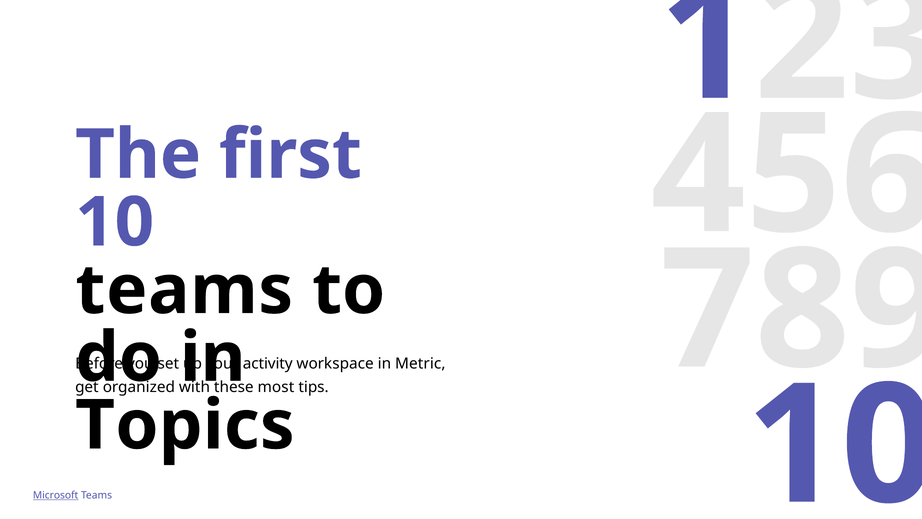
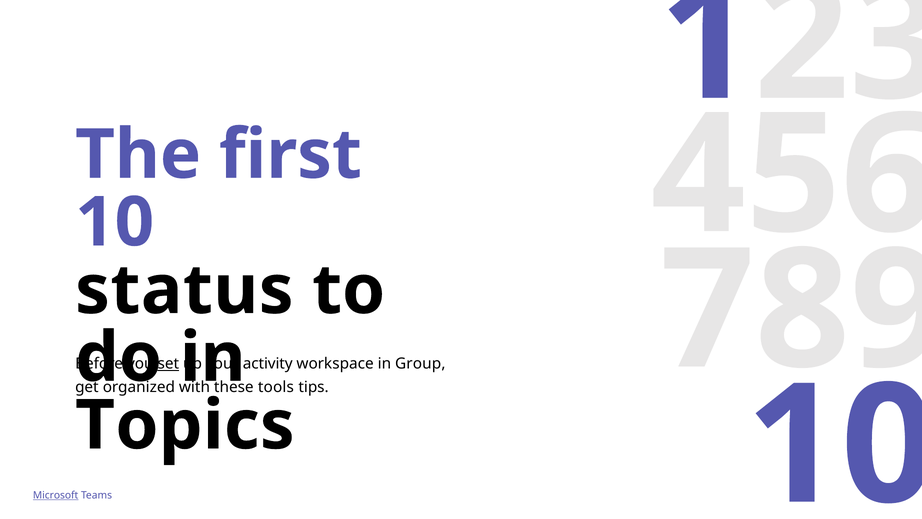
teams at (184, 290): teams -> status
set underline: none -> present
Metric: Metric -> Group
most: most -> tools
